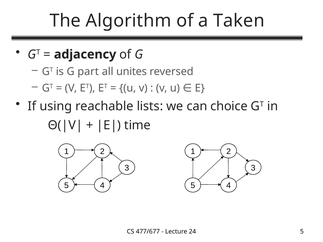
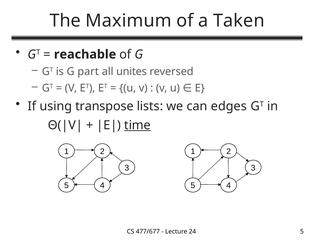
Algorithm: Algorithm -> Maximum
adjacency: adjacency -> reachable
reachable: reachable -> transpose
choice: choice -> edges
time underline: none -> present
